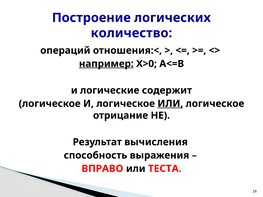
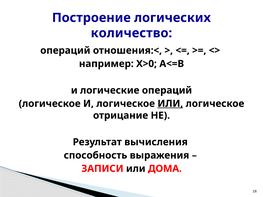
например underline: present -> none
логические содержит: содержит -> операций
ВПРАВО: ВПРАВО -> ЗАПИСИ
ТЕСТА: ТЕСТА -> ДОМА
